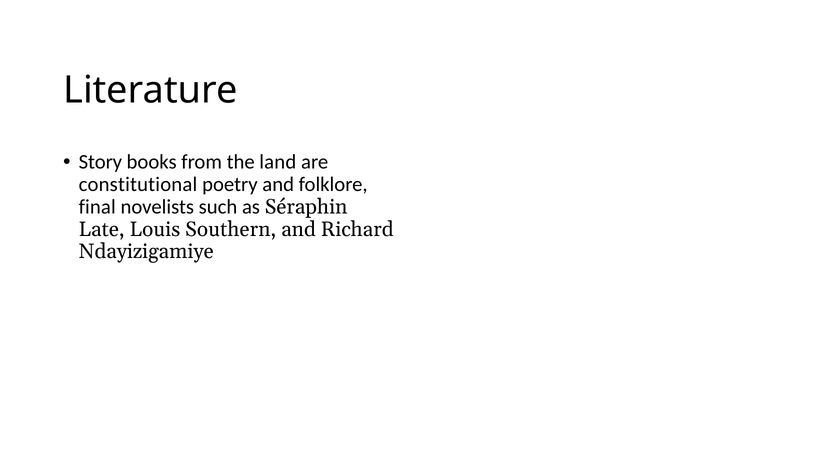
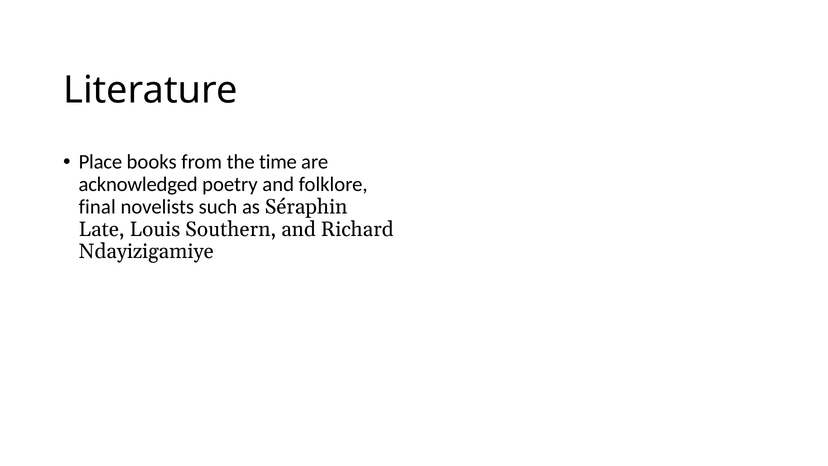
Story: Story -> Place
land: land -> time
constitutional: constitutional -> acknowledged
